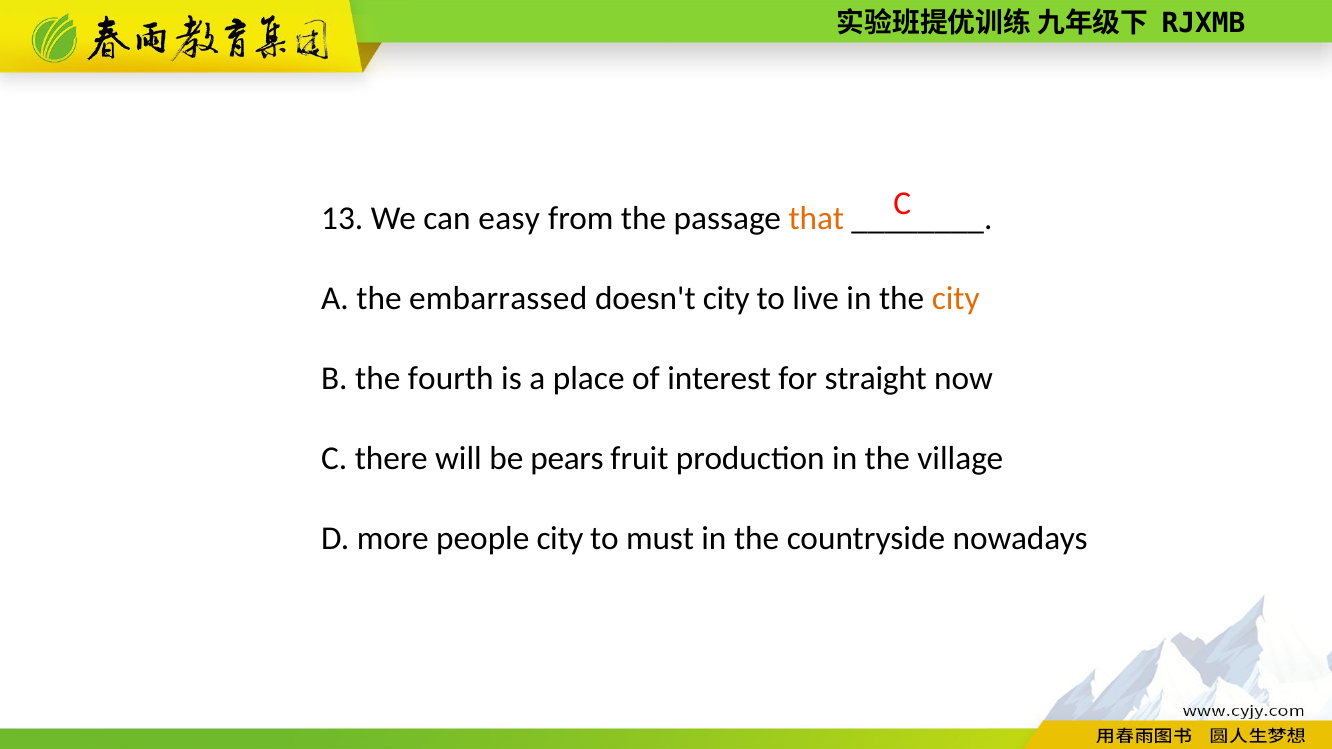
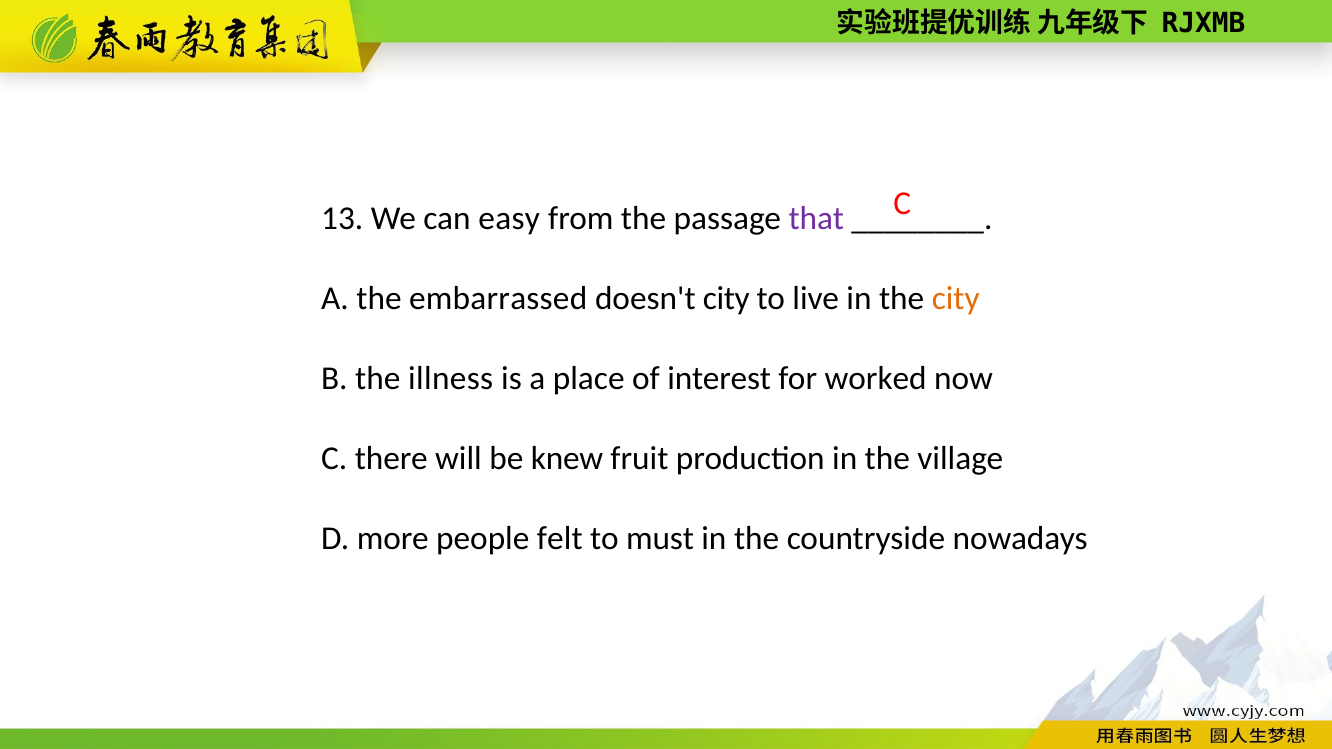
that colour: orange -> purple
fourth: fourth -> illness
straight: straight -> worked
pears: pears -> knew
people city: city -> felt
